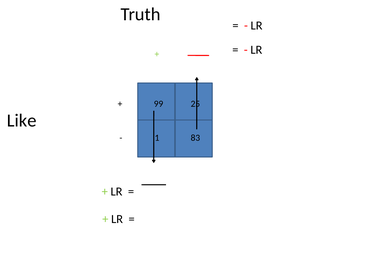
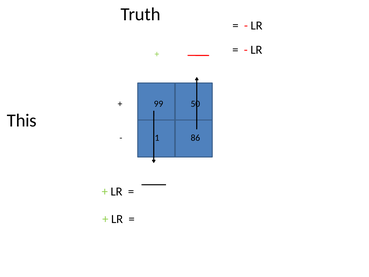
25: 25 -> 50
Like: Like -> This
83: 83 -> 86
